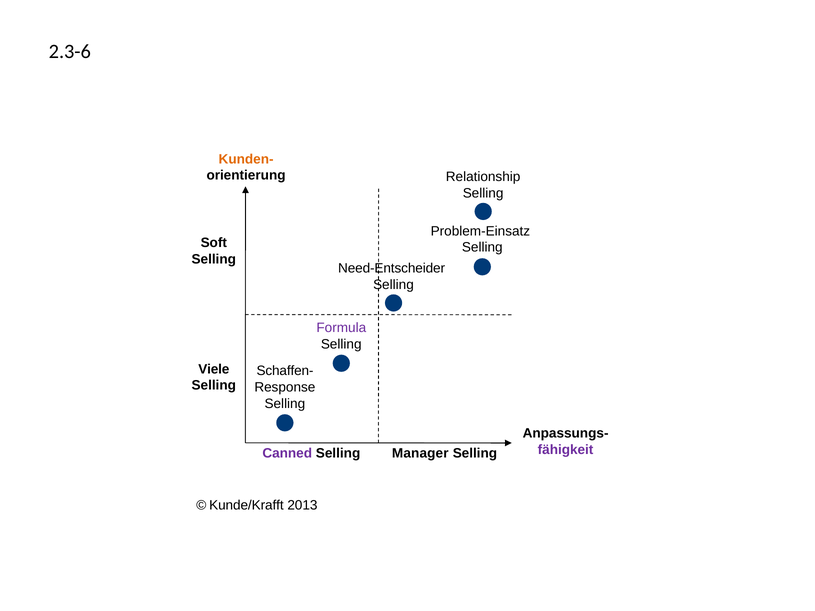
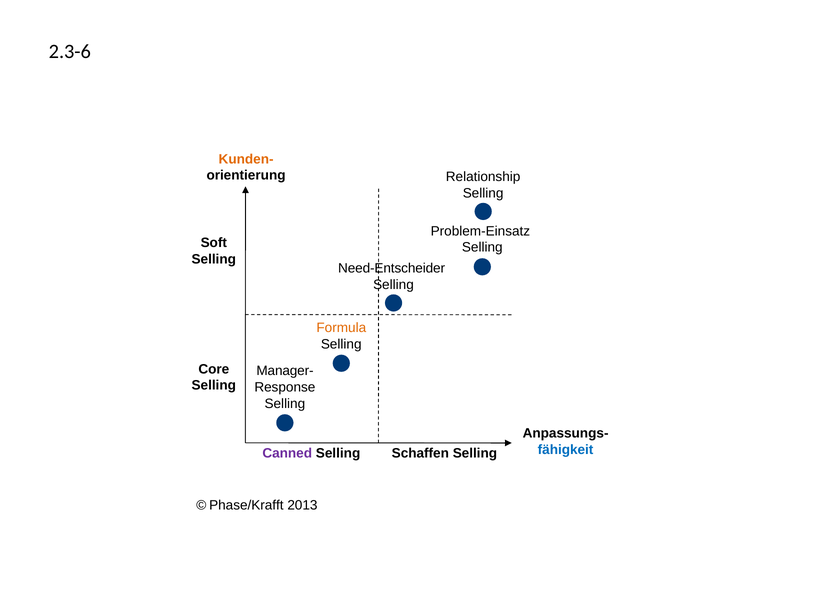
Formula colour: purple -> orange
Viele: Viele -> Core
Schaffen-: Schaffen- -> Manager-
fähigkeit colour: purple -> blue
Manager: Manager -> Schaffen
Kunde/Krafft: Kunde/Krafft -> Phase/Krafft
